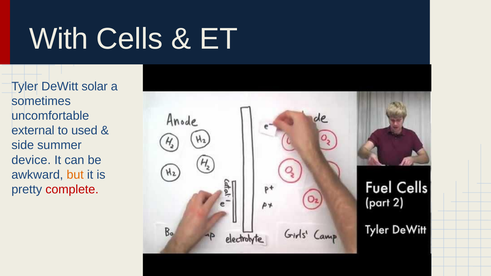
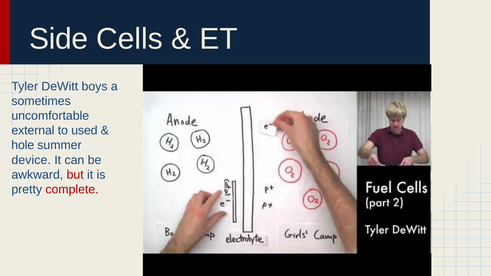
With: With -> Side
solar: solar -> boys
side: side -> hole
but colour: orange -> red
